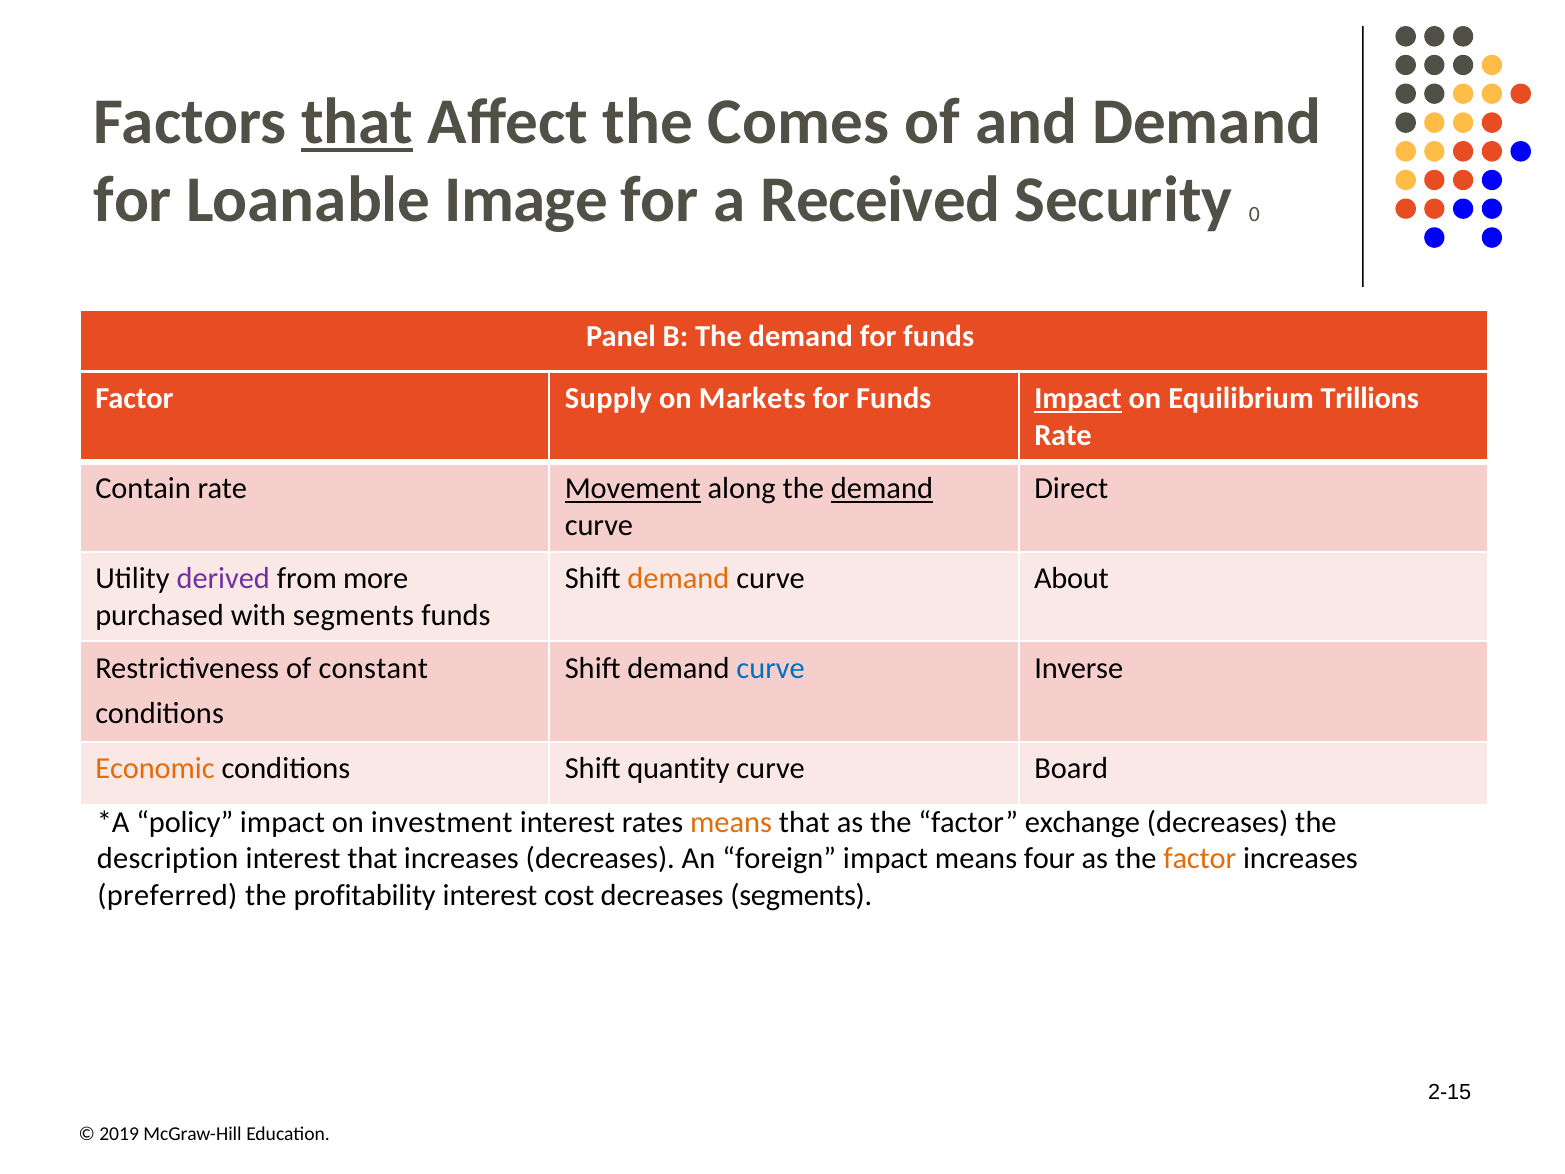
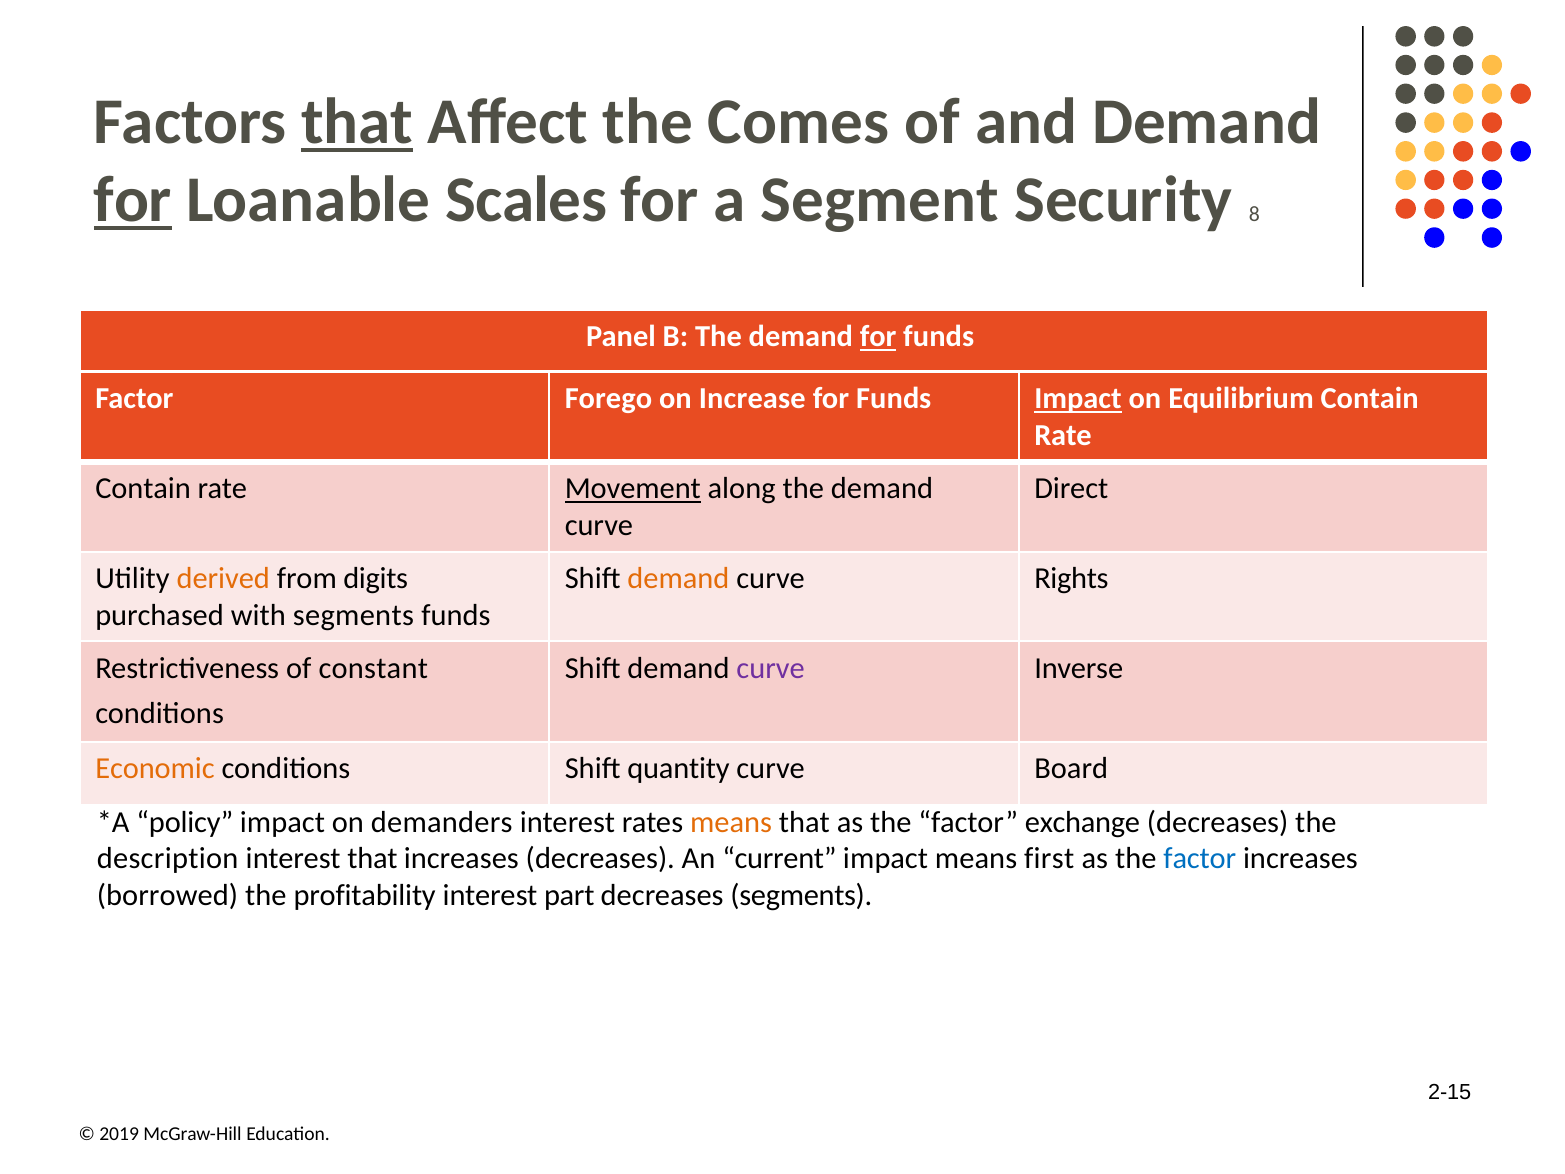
for at (133, 200) underline: none -> present
Image: Image -> Scales
Received: Received -> Segment
0: 0 -> 8
for at (878, 337) underline: none -> present
Supply: Supply -> Forego
Markets: Markets -> Increase
Equilibrium Trillions: Trillions -> Contain
demand at (882, 488) underline: present -> none
derived colour: purple -> orange
more: more -> digits
About: About -> Rights
curve at (771, 668) colour: blue -> purple
investment: investment -> demanders
foreign: foreign -> current
four: four -> first
factor at (1200, 859) colour: orange -> blue
preferred: preferred -> borrowed
cost: cost -> part
